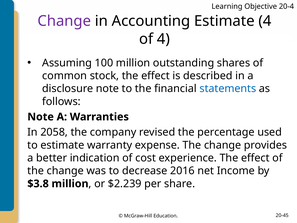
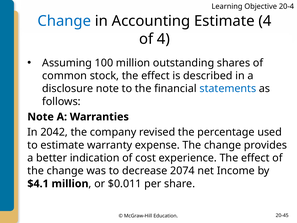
Change at (64, 21) colour: purple -> blue
2058: 2058 -> 2042
2016: 2016 -> 2074
$3.8: $3.8 -> $4.1
$2.239: $2.239 -> $0.011
